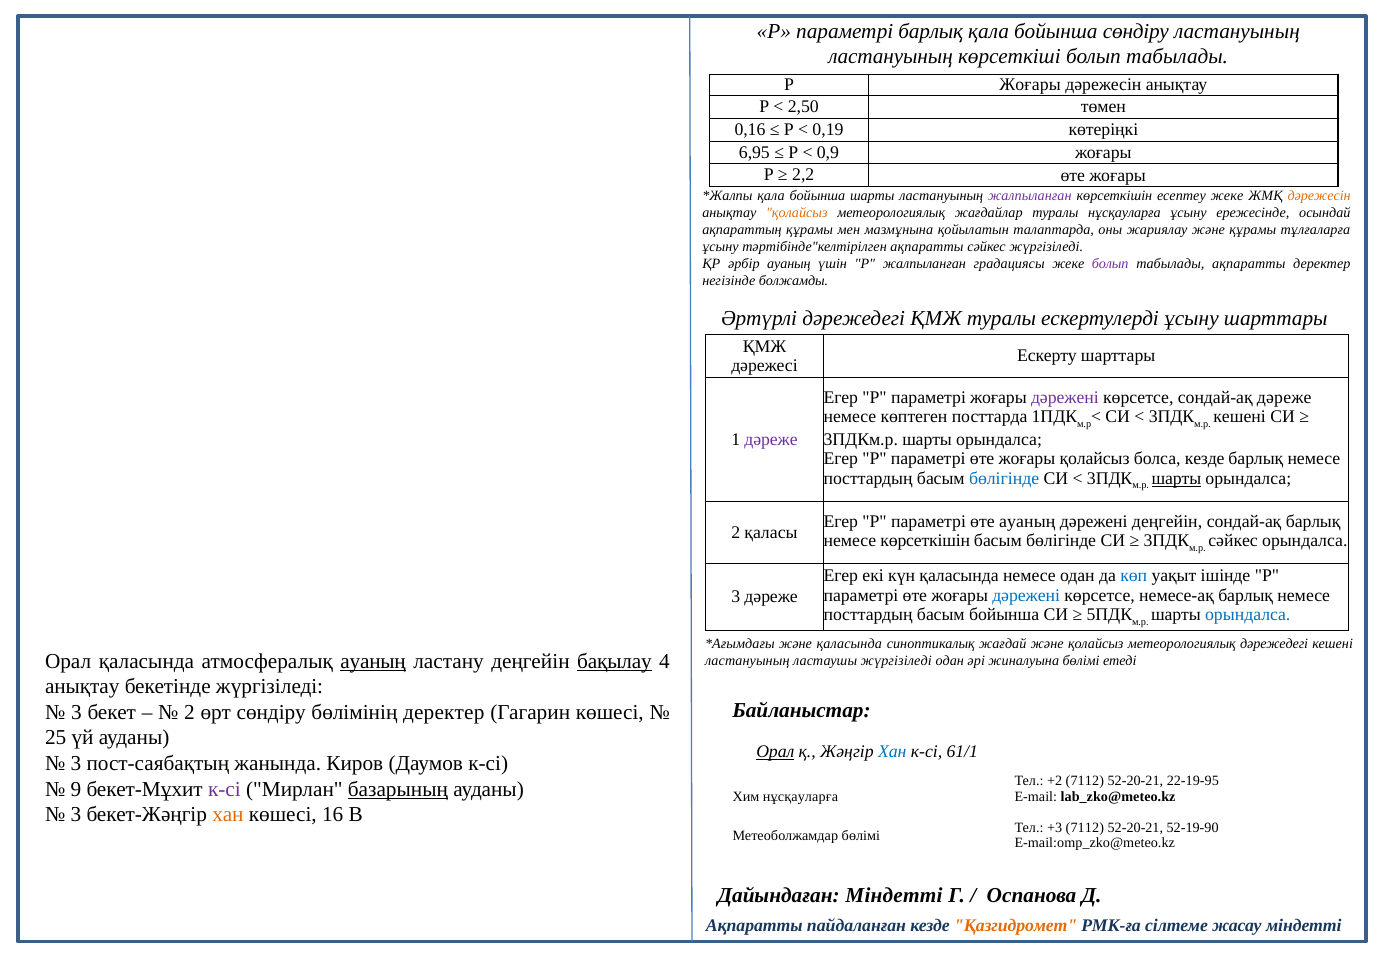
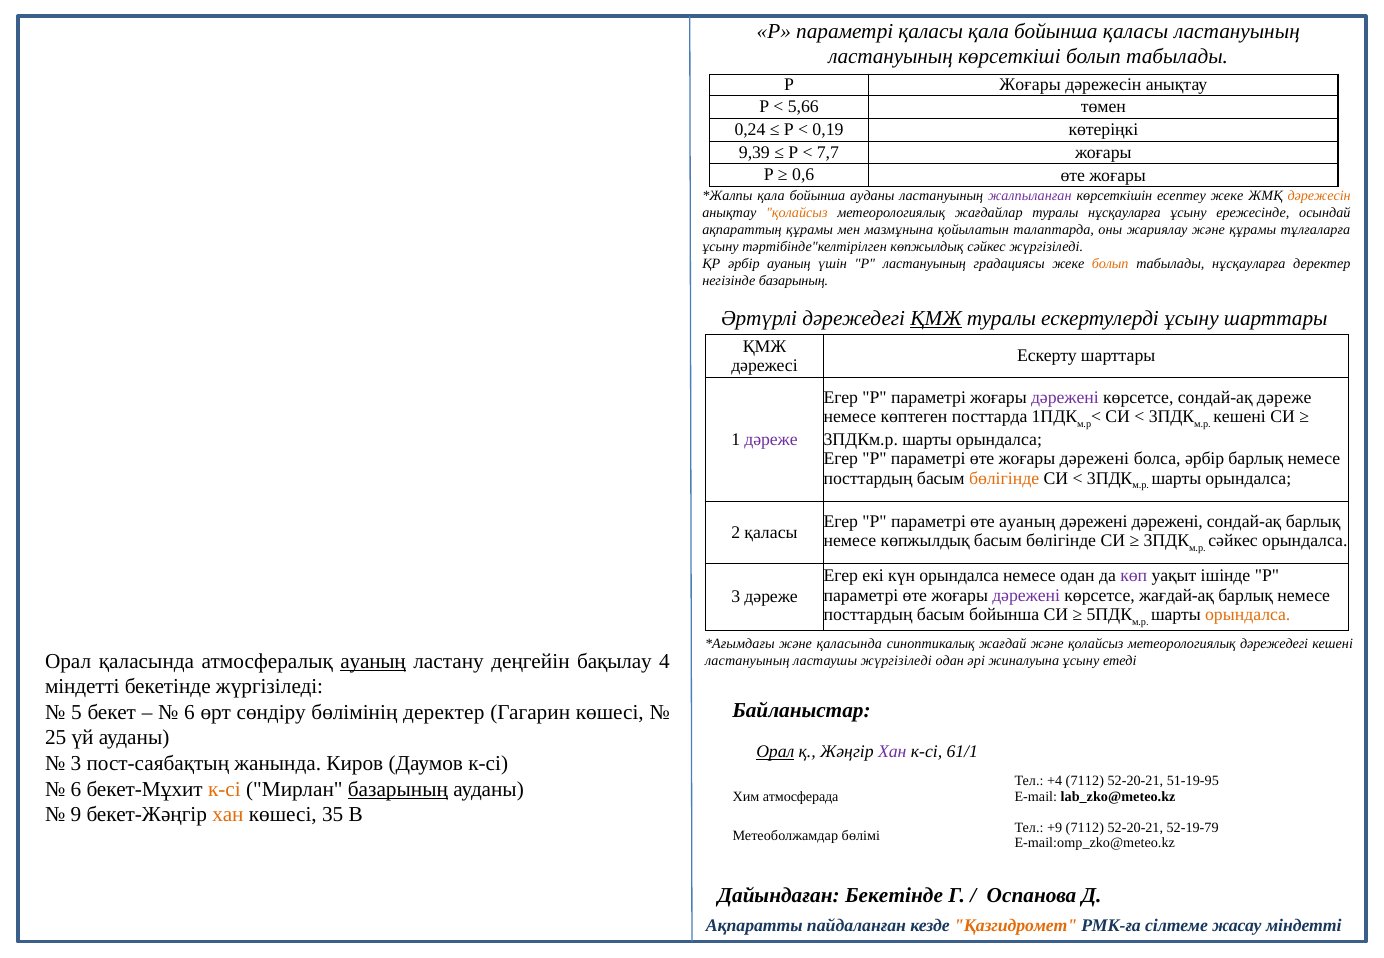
параметрі барлық: барлық -> қаласы
бойынша сөндіру: сөндіру -> қаласы
2,50: 2,50 -> 5,66
0,16: 0,16 -> 0,24
6,95: 6,95 -> 9,39
0,9: 0,9 -> 7,7
2,2: 2,2 -> 0,6
бойынша шарты: шарты -> ауданы
тәртібінде"келтірілген ақпаратты: ақпаратты -> көпжылдық
Р жалпыланған: жалпыланған -> ластануының
болып at (1110, 263) colour: purple -> orange
табылады ақпаратты: ақпаратты -> нұсқауларға
негізінде болжамды: болжамды -> базарының
ҚМЖ at (936, 319) underline: none -> present
қолайсыз at (1095, 459): қолайсыз -> дәрежені
болса кезде: кезде -> әрбір
бөлігінде at (1004, 479) colour: blue -> orange
шарты at (1176, 479) underline: present -> none
дәрежені деңгейін: деңгейін -> дәрежені
немесе көрсеткішін: көрсеткішін -> көпжылдық
күн қаласында: қаласында -> орындалса
көп colour: blue -> purple
дәрежені at (1026, 596) colour: blue -> purple
немесе-ақ: немесе-ақ -> жағдай-ақ
орындалса at (1248, 615) colour: blue -> orange
бақылау underline: present -> none
жиналуына бөлімі: бөлімі -> ұсыну
анықтау at (82, 687): анықтау -> міндетті
3 at (76, 713): 3 -> 5
2 at (189, 713): 2 -> 6
Хан at (892, 752) colour: blue -> purple
+2: +2 -> +4
22-19-95: 22-19-95 -> 51-19-95
9 at (76, 789): 9 -> 6
к-сі at (224, 789) colour: purple -> orange
Хим нұсқауларға: нұсқауларға -> атмосферада
3 at (76, 815): 3 -> 9
16: 16 -> 35
+3: +3 -> +9
52-19-90: 52-19-90 -> 52-19-79
Дайындаған Міндетті: Міндетті -> Бекетінде
